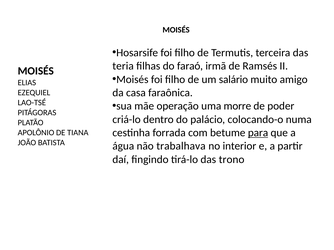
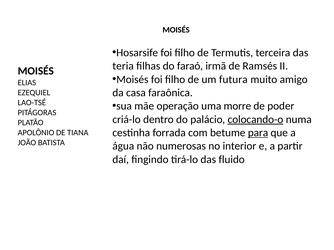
salário: salário -> futura
colocando-o underline: none -> present
trabalhava: trabalhava -> numerosas
trono: trono -> fluido
